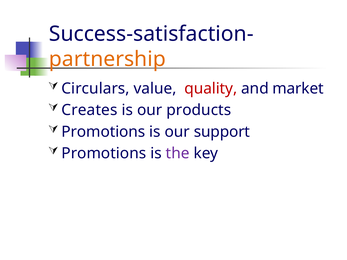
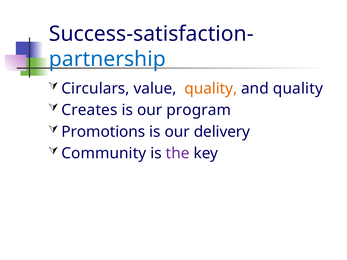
partnership colour: orange -> blue
quality at (211, 89) colour: red -> orange
and market: market -> quality
products: products -> program
support: support -> delivery
Promotions at (104, 153): Promotions -> Community
